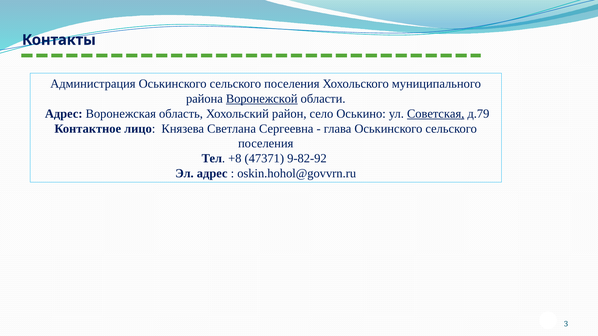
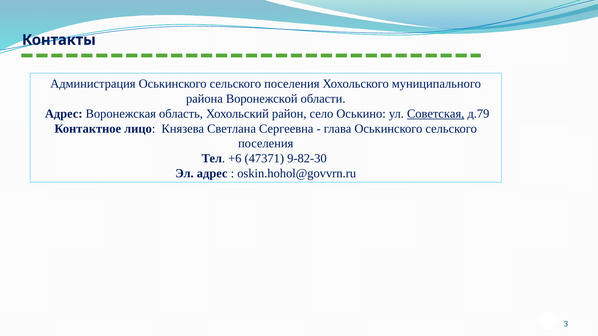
Воронежской underline: present -> none
+8: +8 -> +6
9-82-92: 9-82-92 -> 9-82-30
